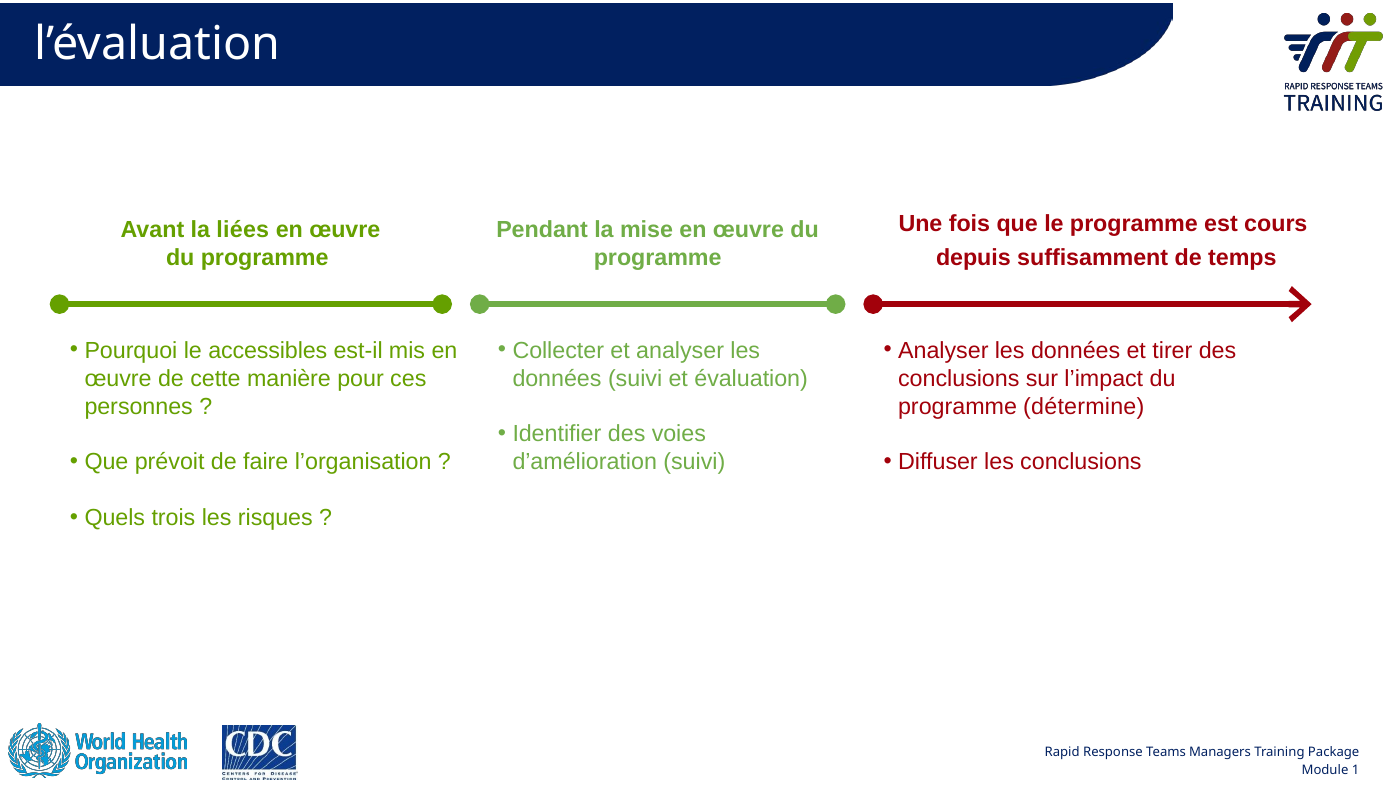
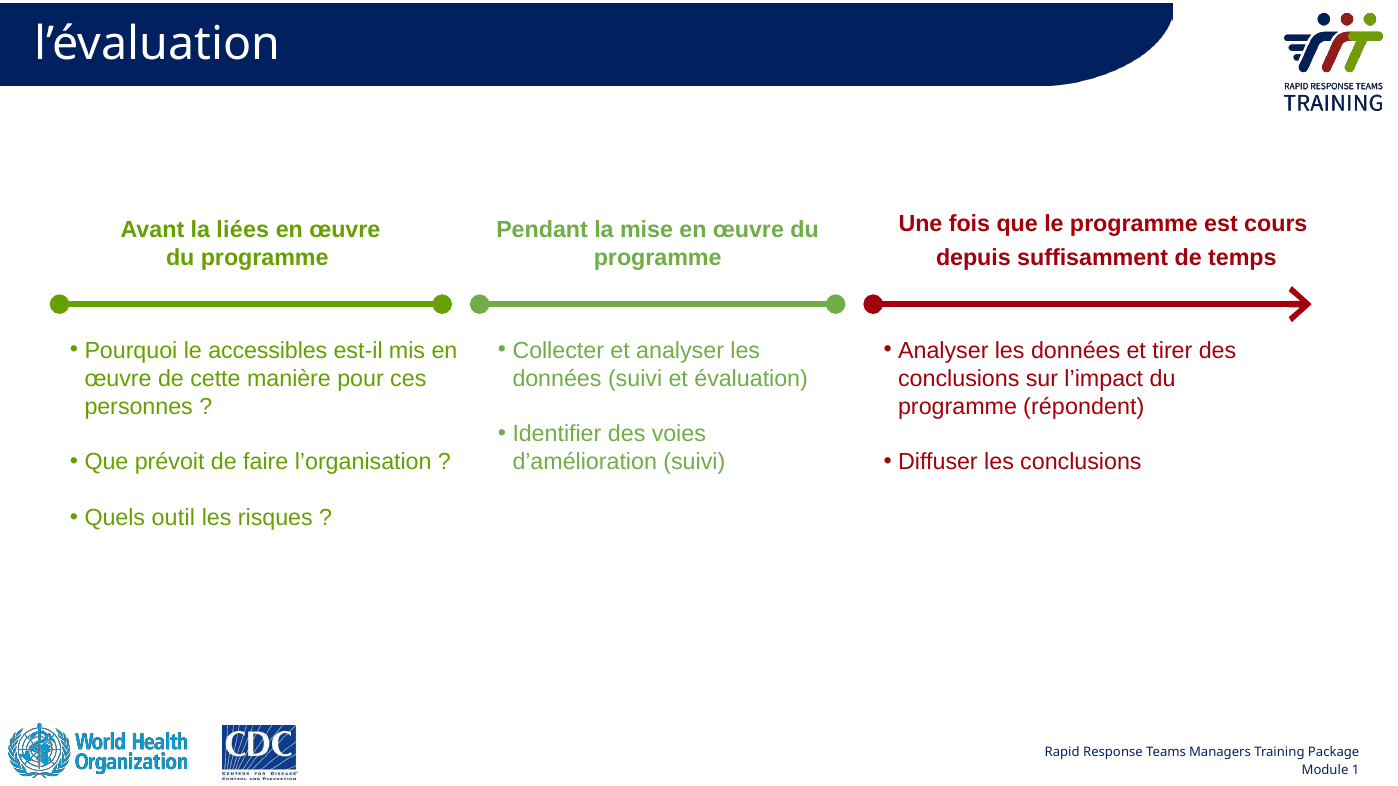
détermine: détermine -> répondent
trois: trois -> outil
